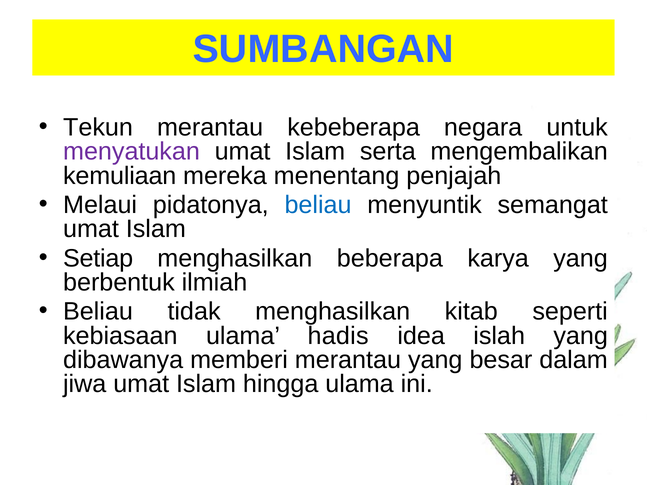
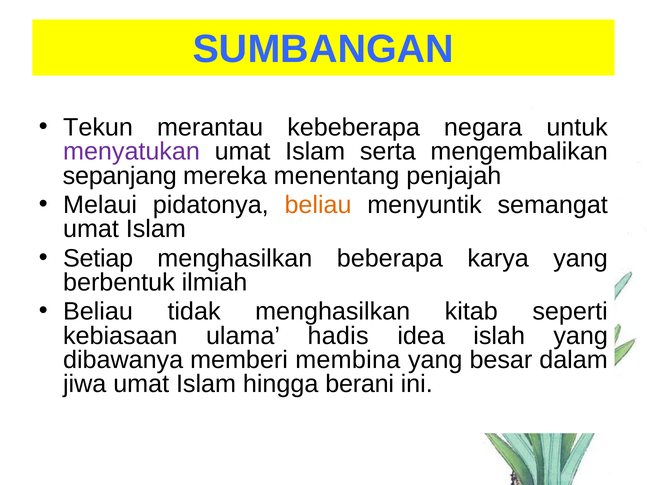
kemuliaan: kemuliaan -> sepanjang
beliau at (318, 205) colour: blue -> orange
memberi merantau: merantau -> membina
hingga ulama: ulama -> berani
